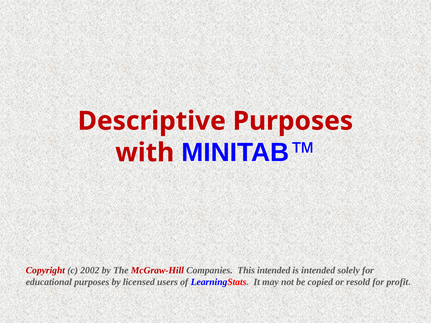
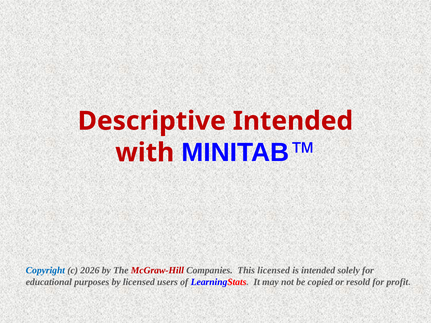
Descriptive Purposes: Purposes -> Intended
Copyright colour: red -> blue
2002: 2002 -> 2026
This intended: intended -> licensed
